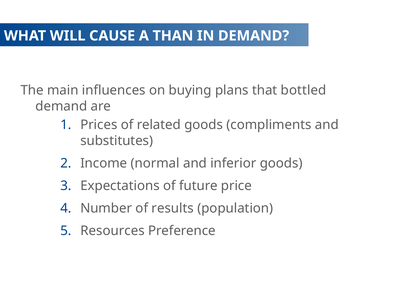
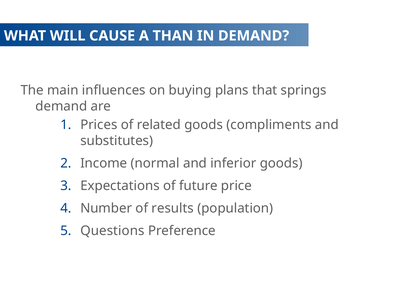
bottled: bottled -> springs
Resources: Resources -> Questions
